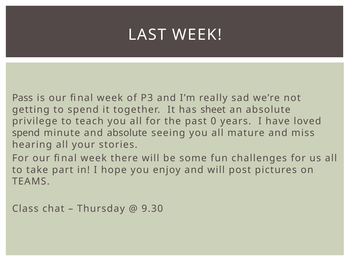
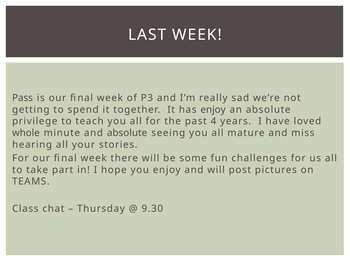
has sheet: sheet -> enjoy
0: 0 -> 4
spend at (26, 133): spend -> whole
